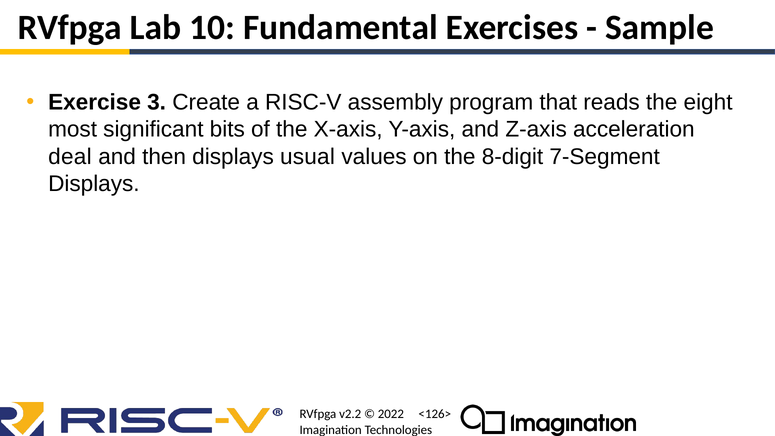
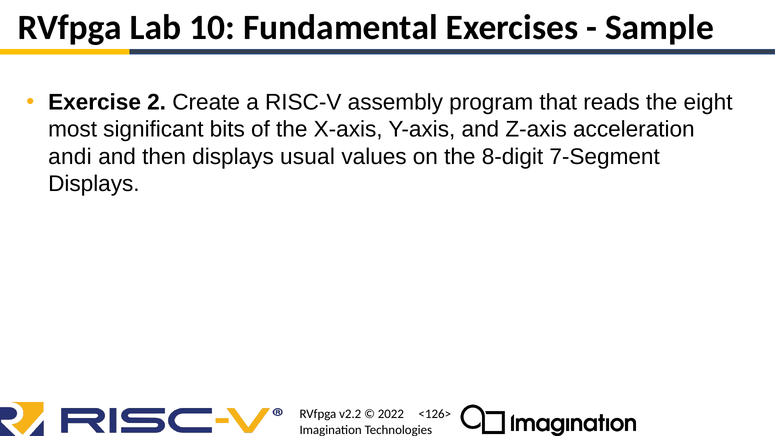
3: 3 -> 2
deal: deal -> andi
